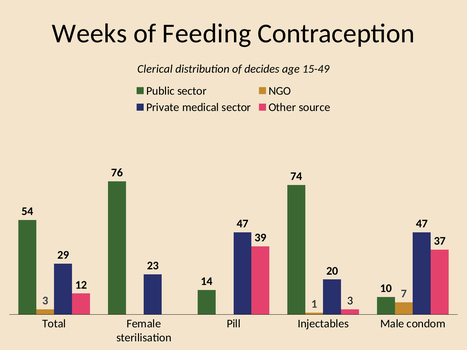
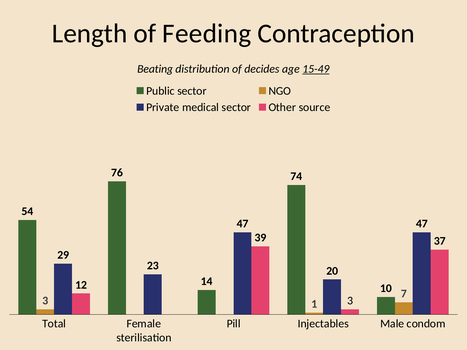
Weeks: Weeks -> Length
Clerical: Clerical -> Beating
15-49 underline: none -> present
